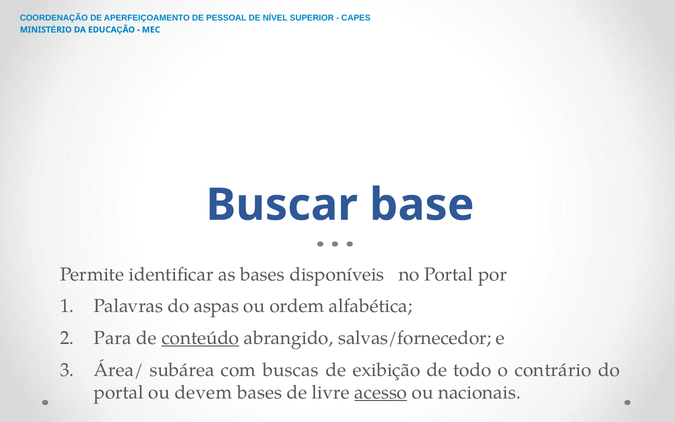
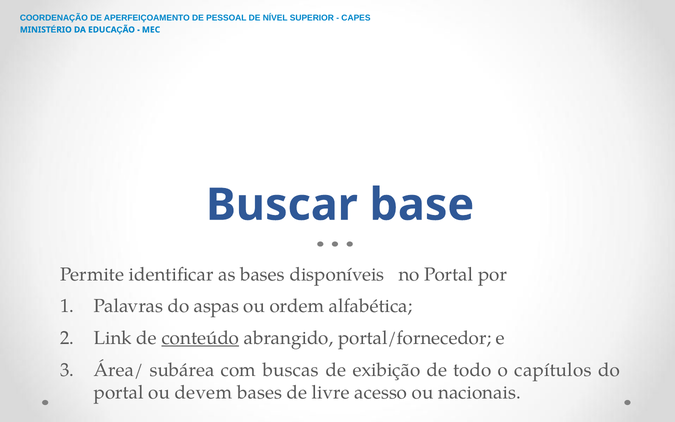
Para: Para -> Link
salvas/fornecedor: salvas/fornecedor -> portal/fornecedor
contrário: contrário -> capítulos
acesso underline: present -> none
